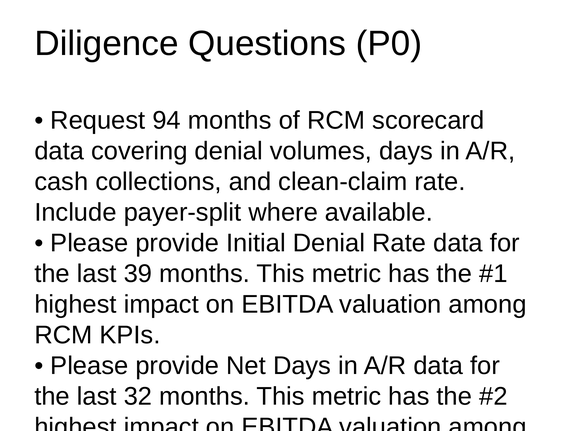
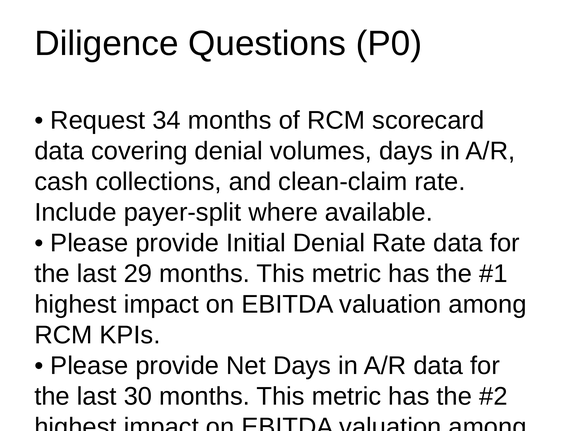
94: 94 -> 34
39: 39 -> 29
32: 32 -> 30
